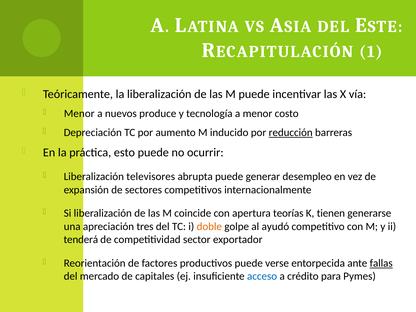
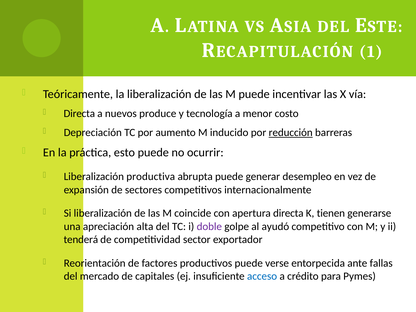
Menor at (79, 114): Menor -> Directa
televisores: televisores -> productiva
apertura teorías: teorías -> directa
tres: tres -> alta
doble colour: orange -> purple
fallas underline: present -> none
